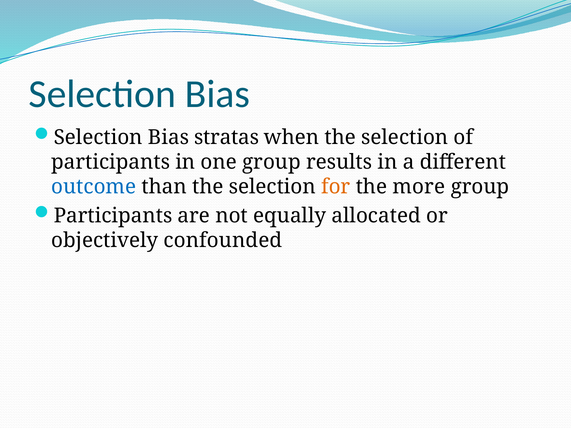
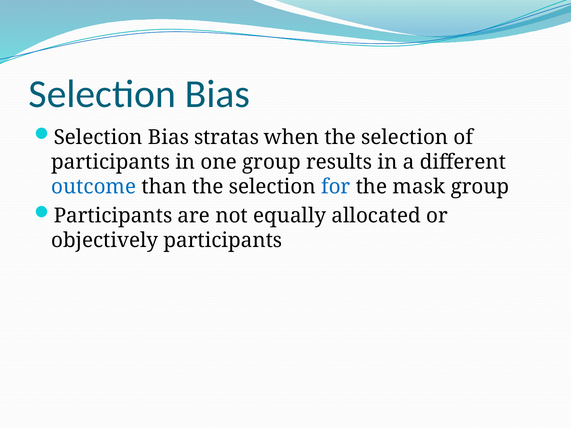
for colour: orange -> blue
more: more -> mask
objectively confounded: confounded -> participants
